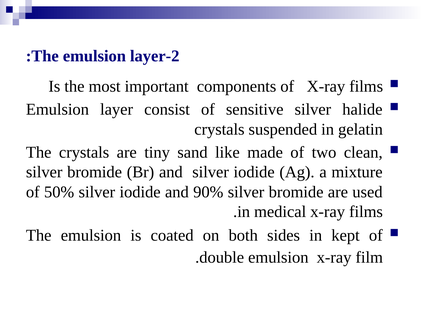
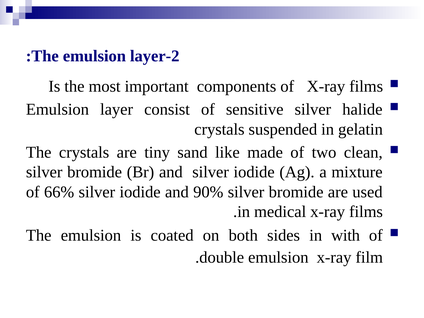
50%: 50% -> 66%
kept: kept -> with
